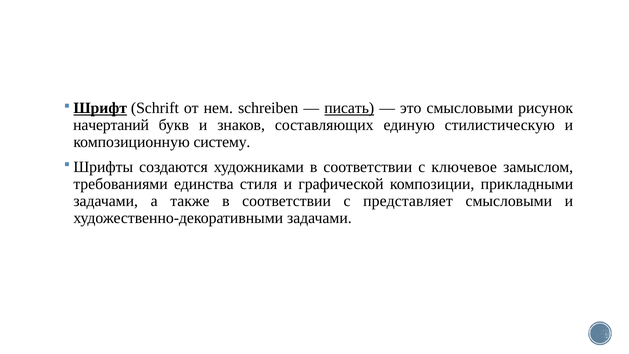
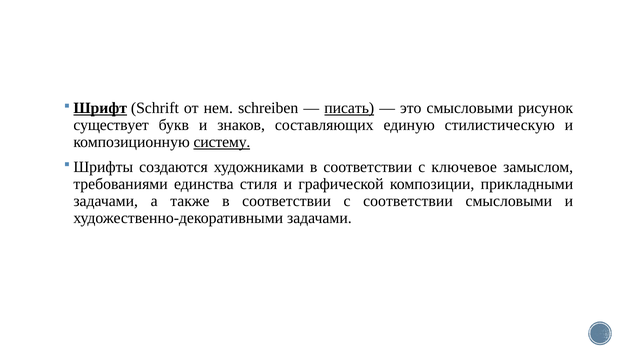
начертаний: начертаний -> существует
систему underline: none -> present
с представляет: представляет -> соответствии
